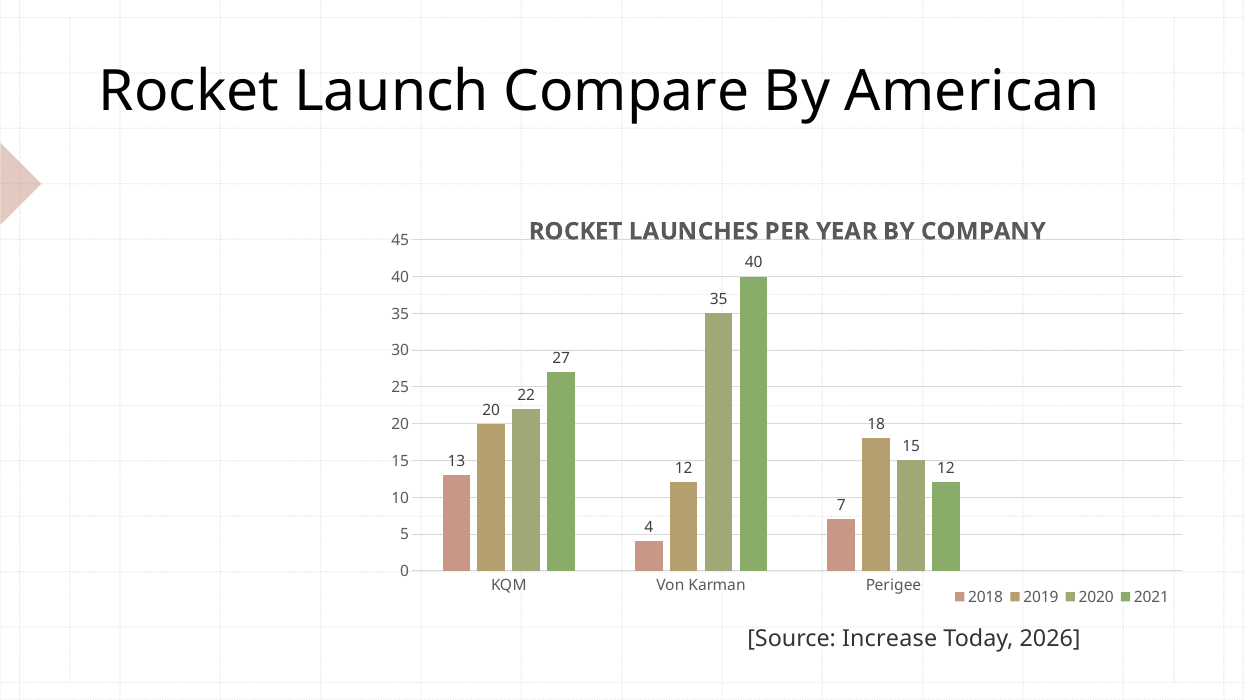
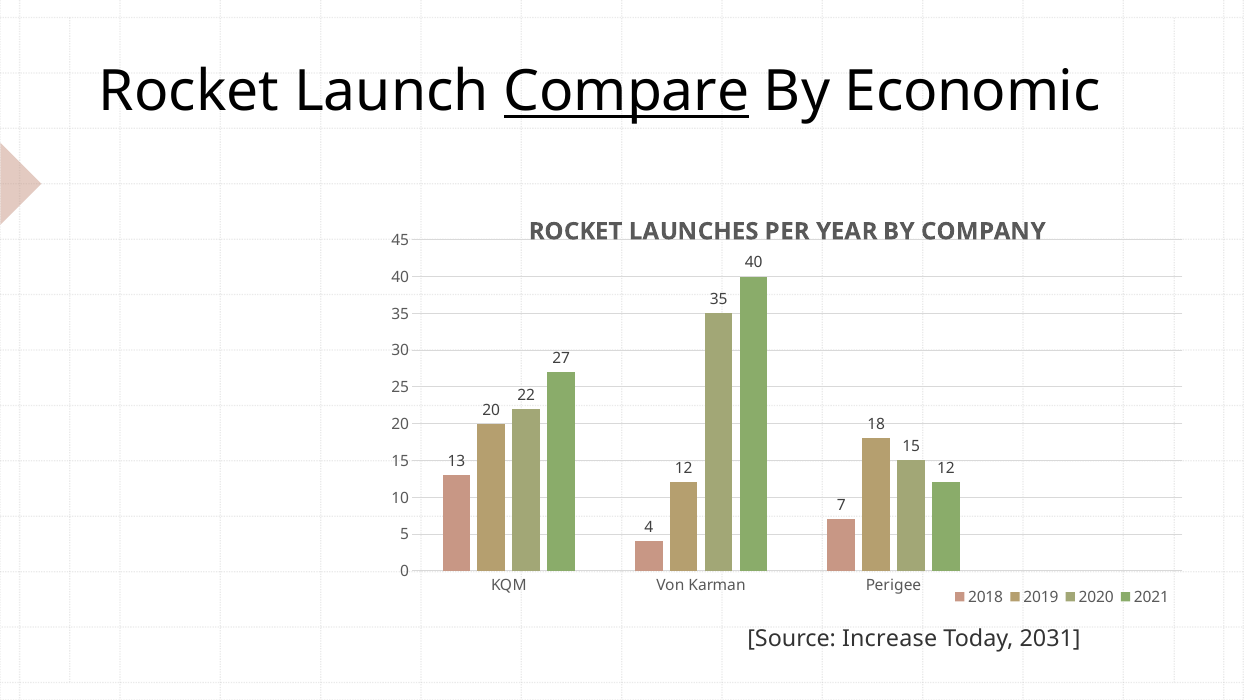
Compare underline: none -> present
American: American -> Economic
2026: 2026 -> 2031
